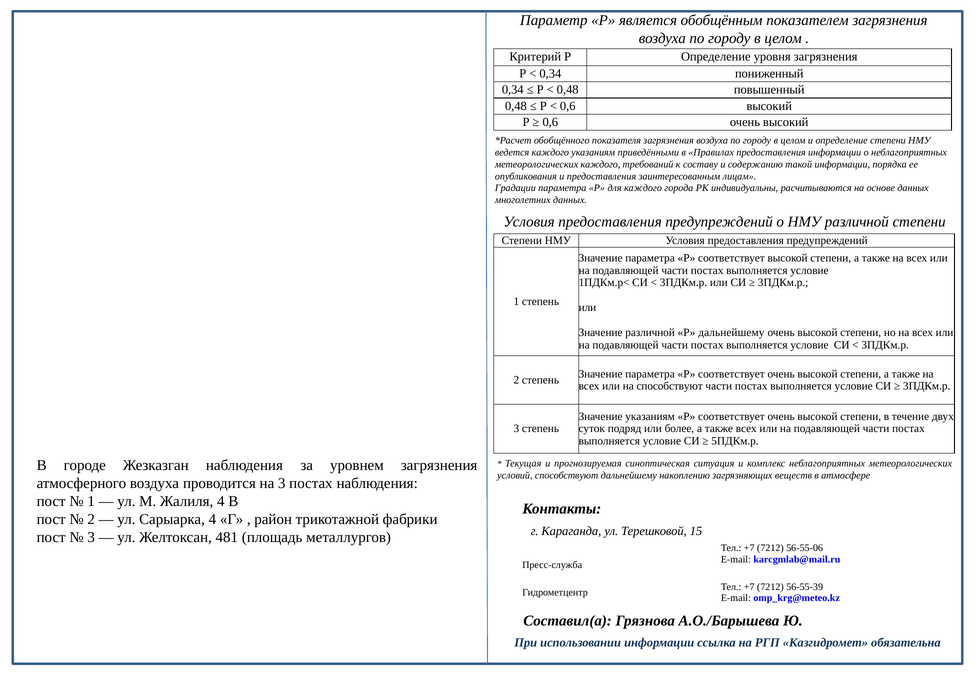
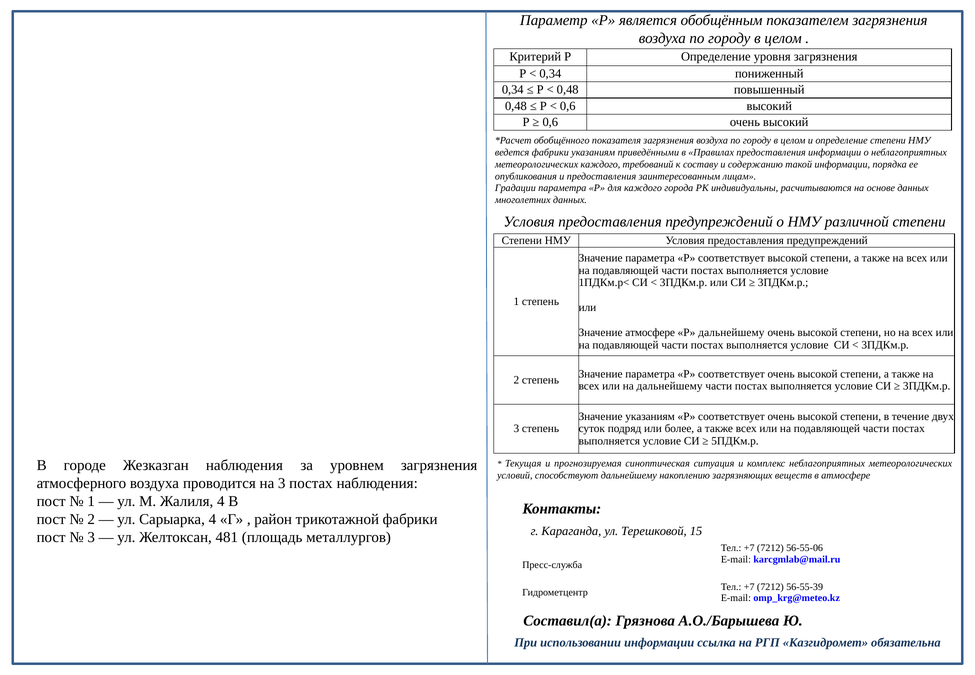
ведется каждого: каждого -> фабрики
Значение различной: различной -> атмосфере
на способствуют: способствуют -> дальнейшему
